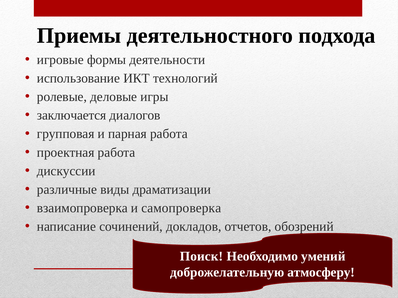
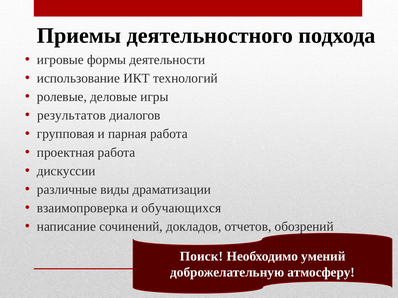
заключается: заключается -> результатов
самопроверка: самопроверка -> обучающихся
